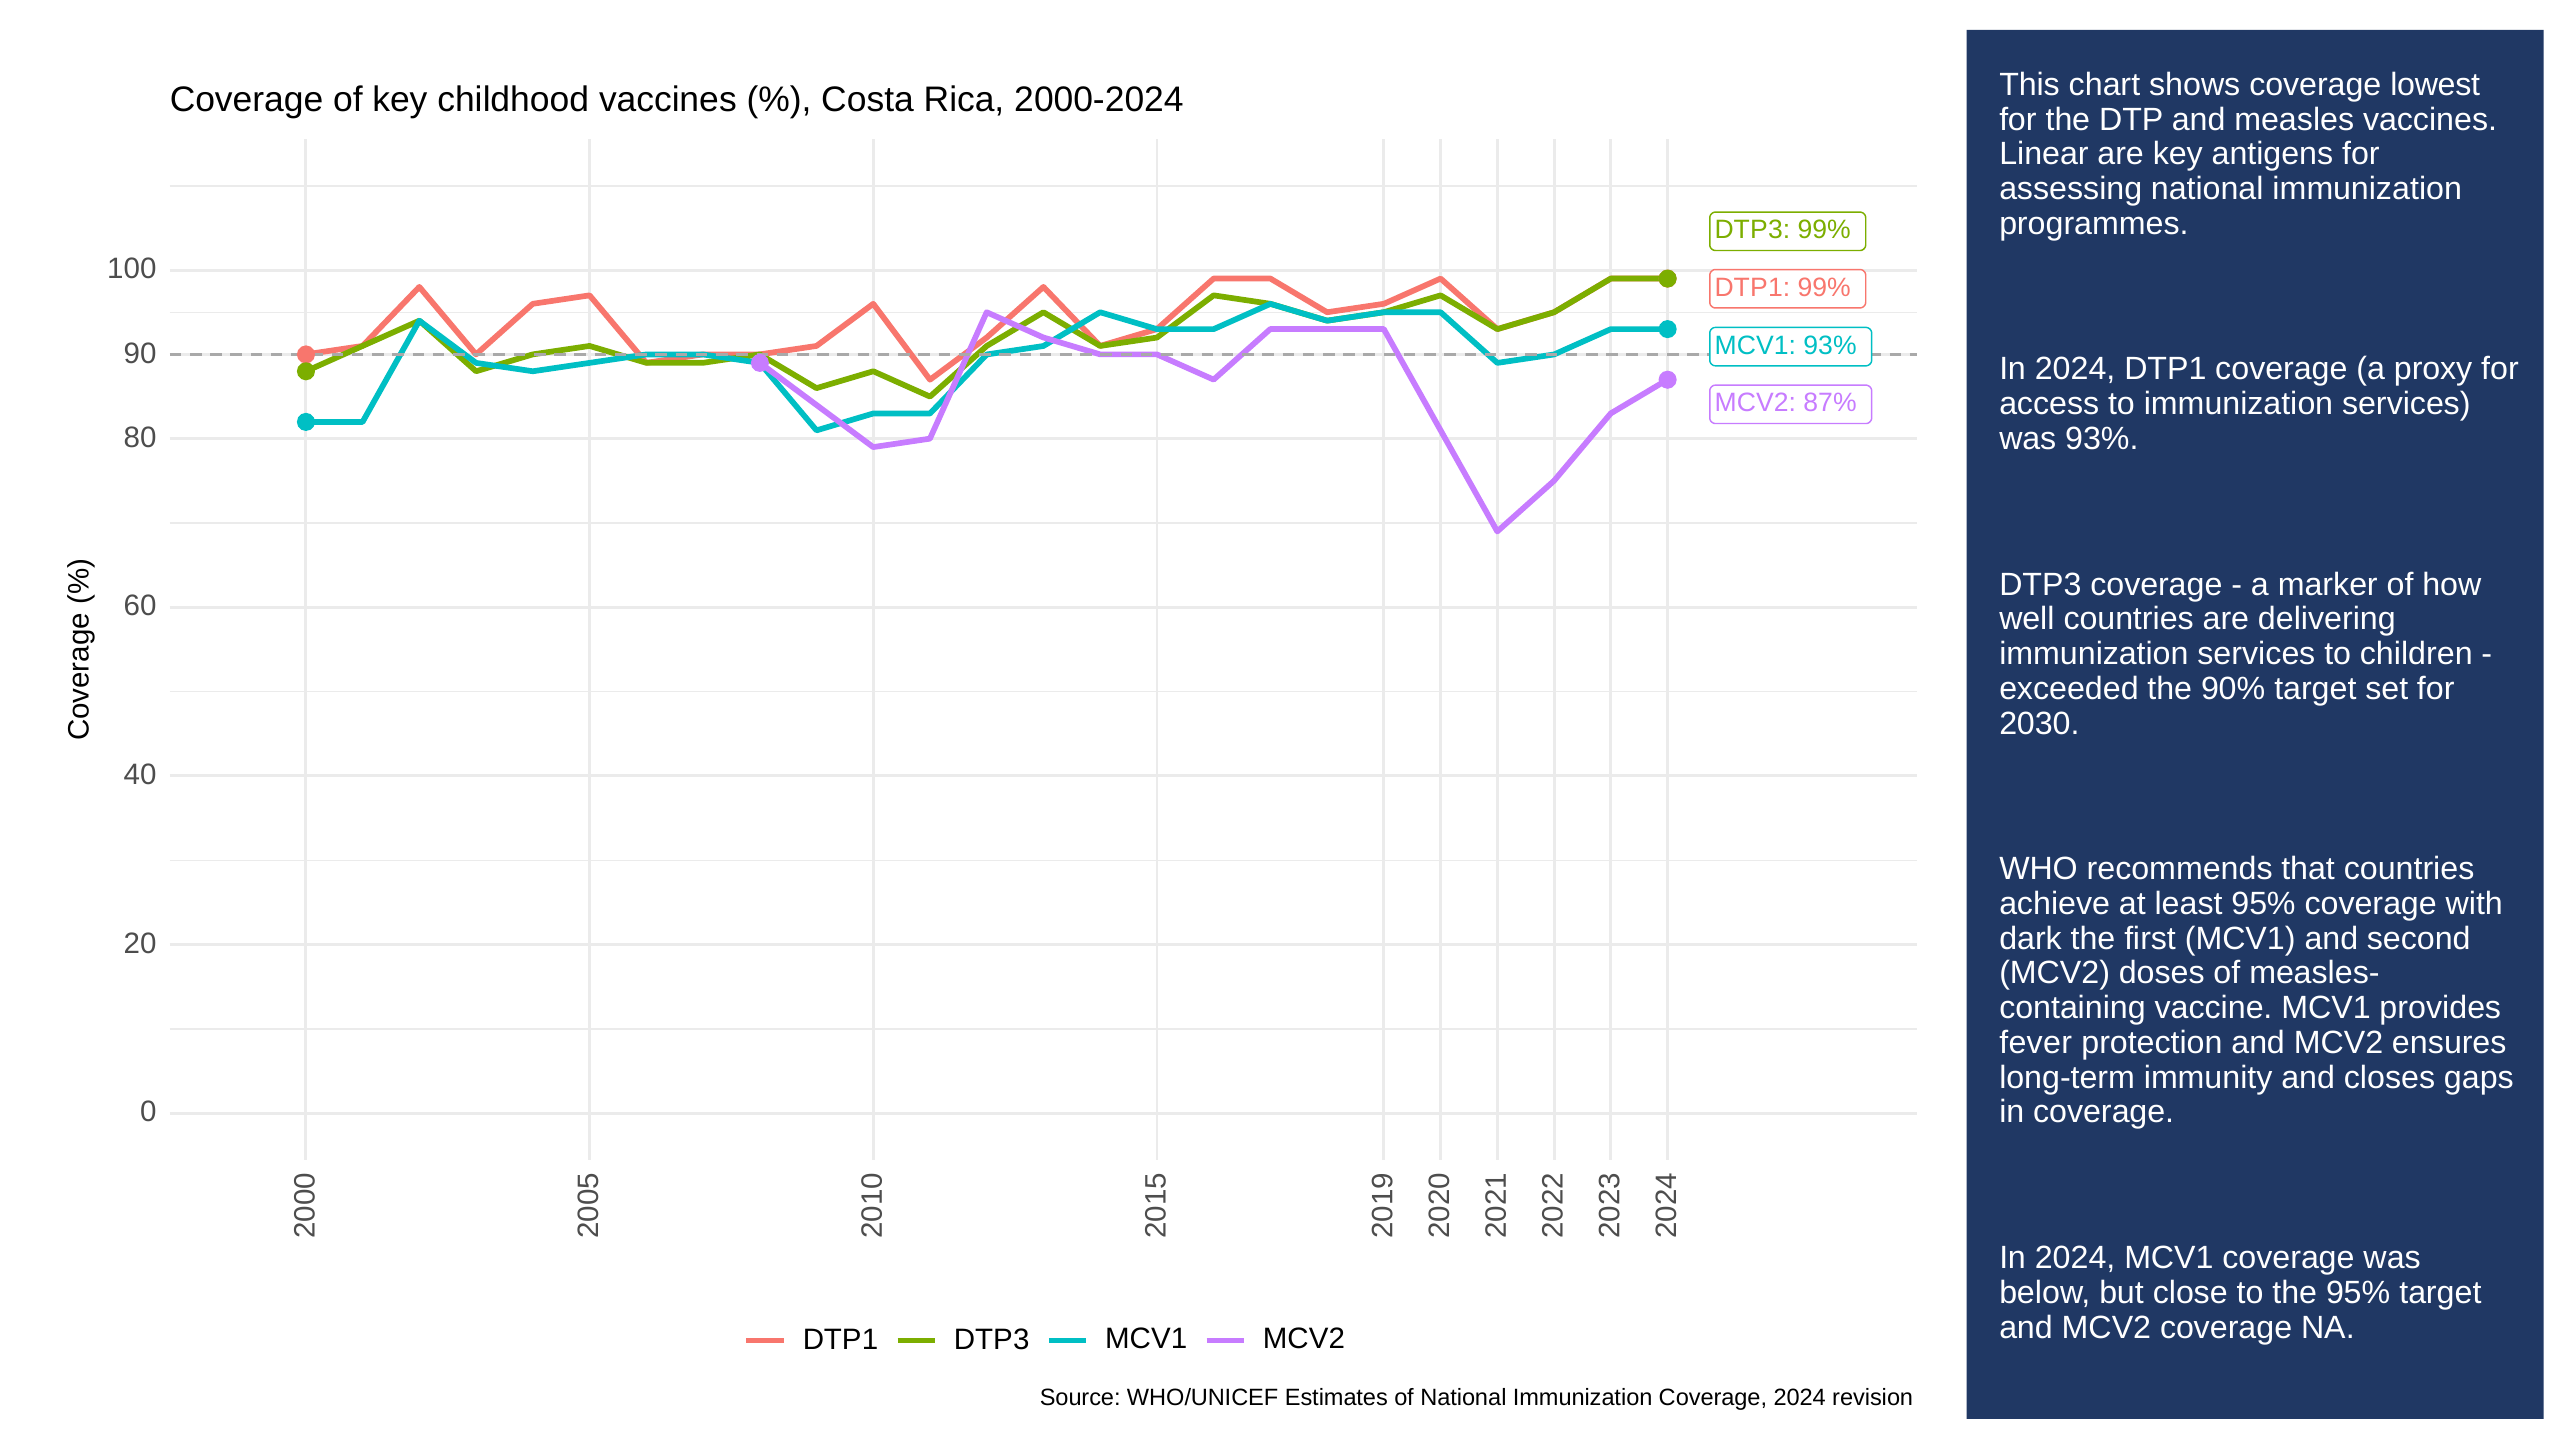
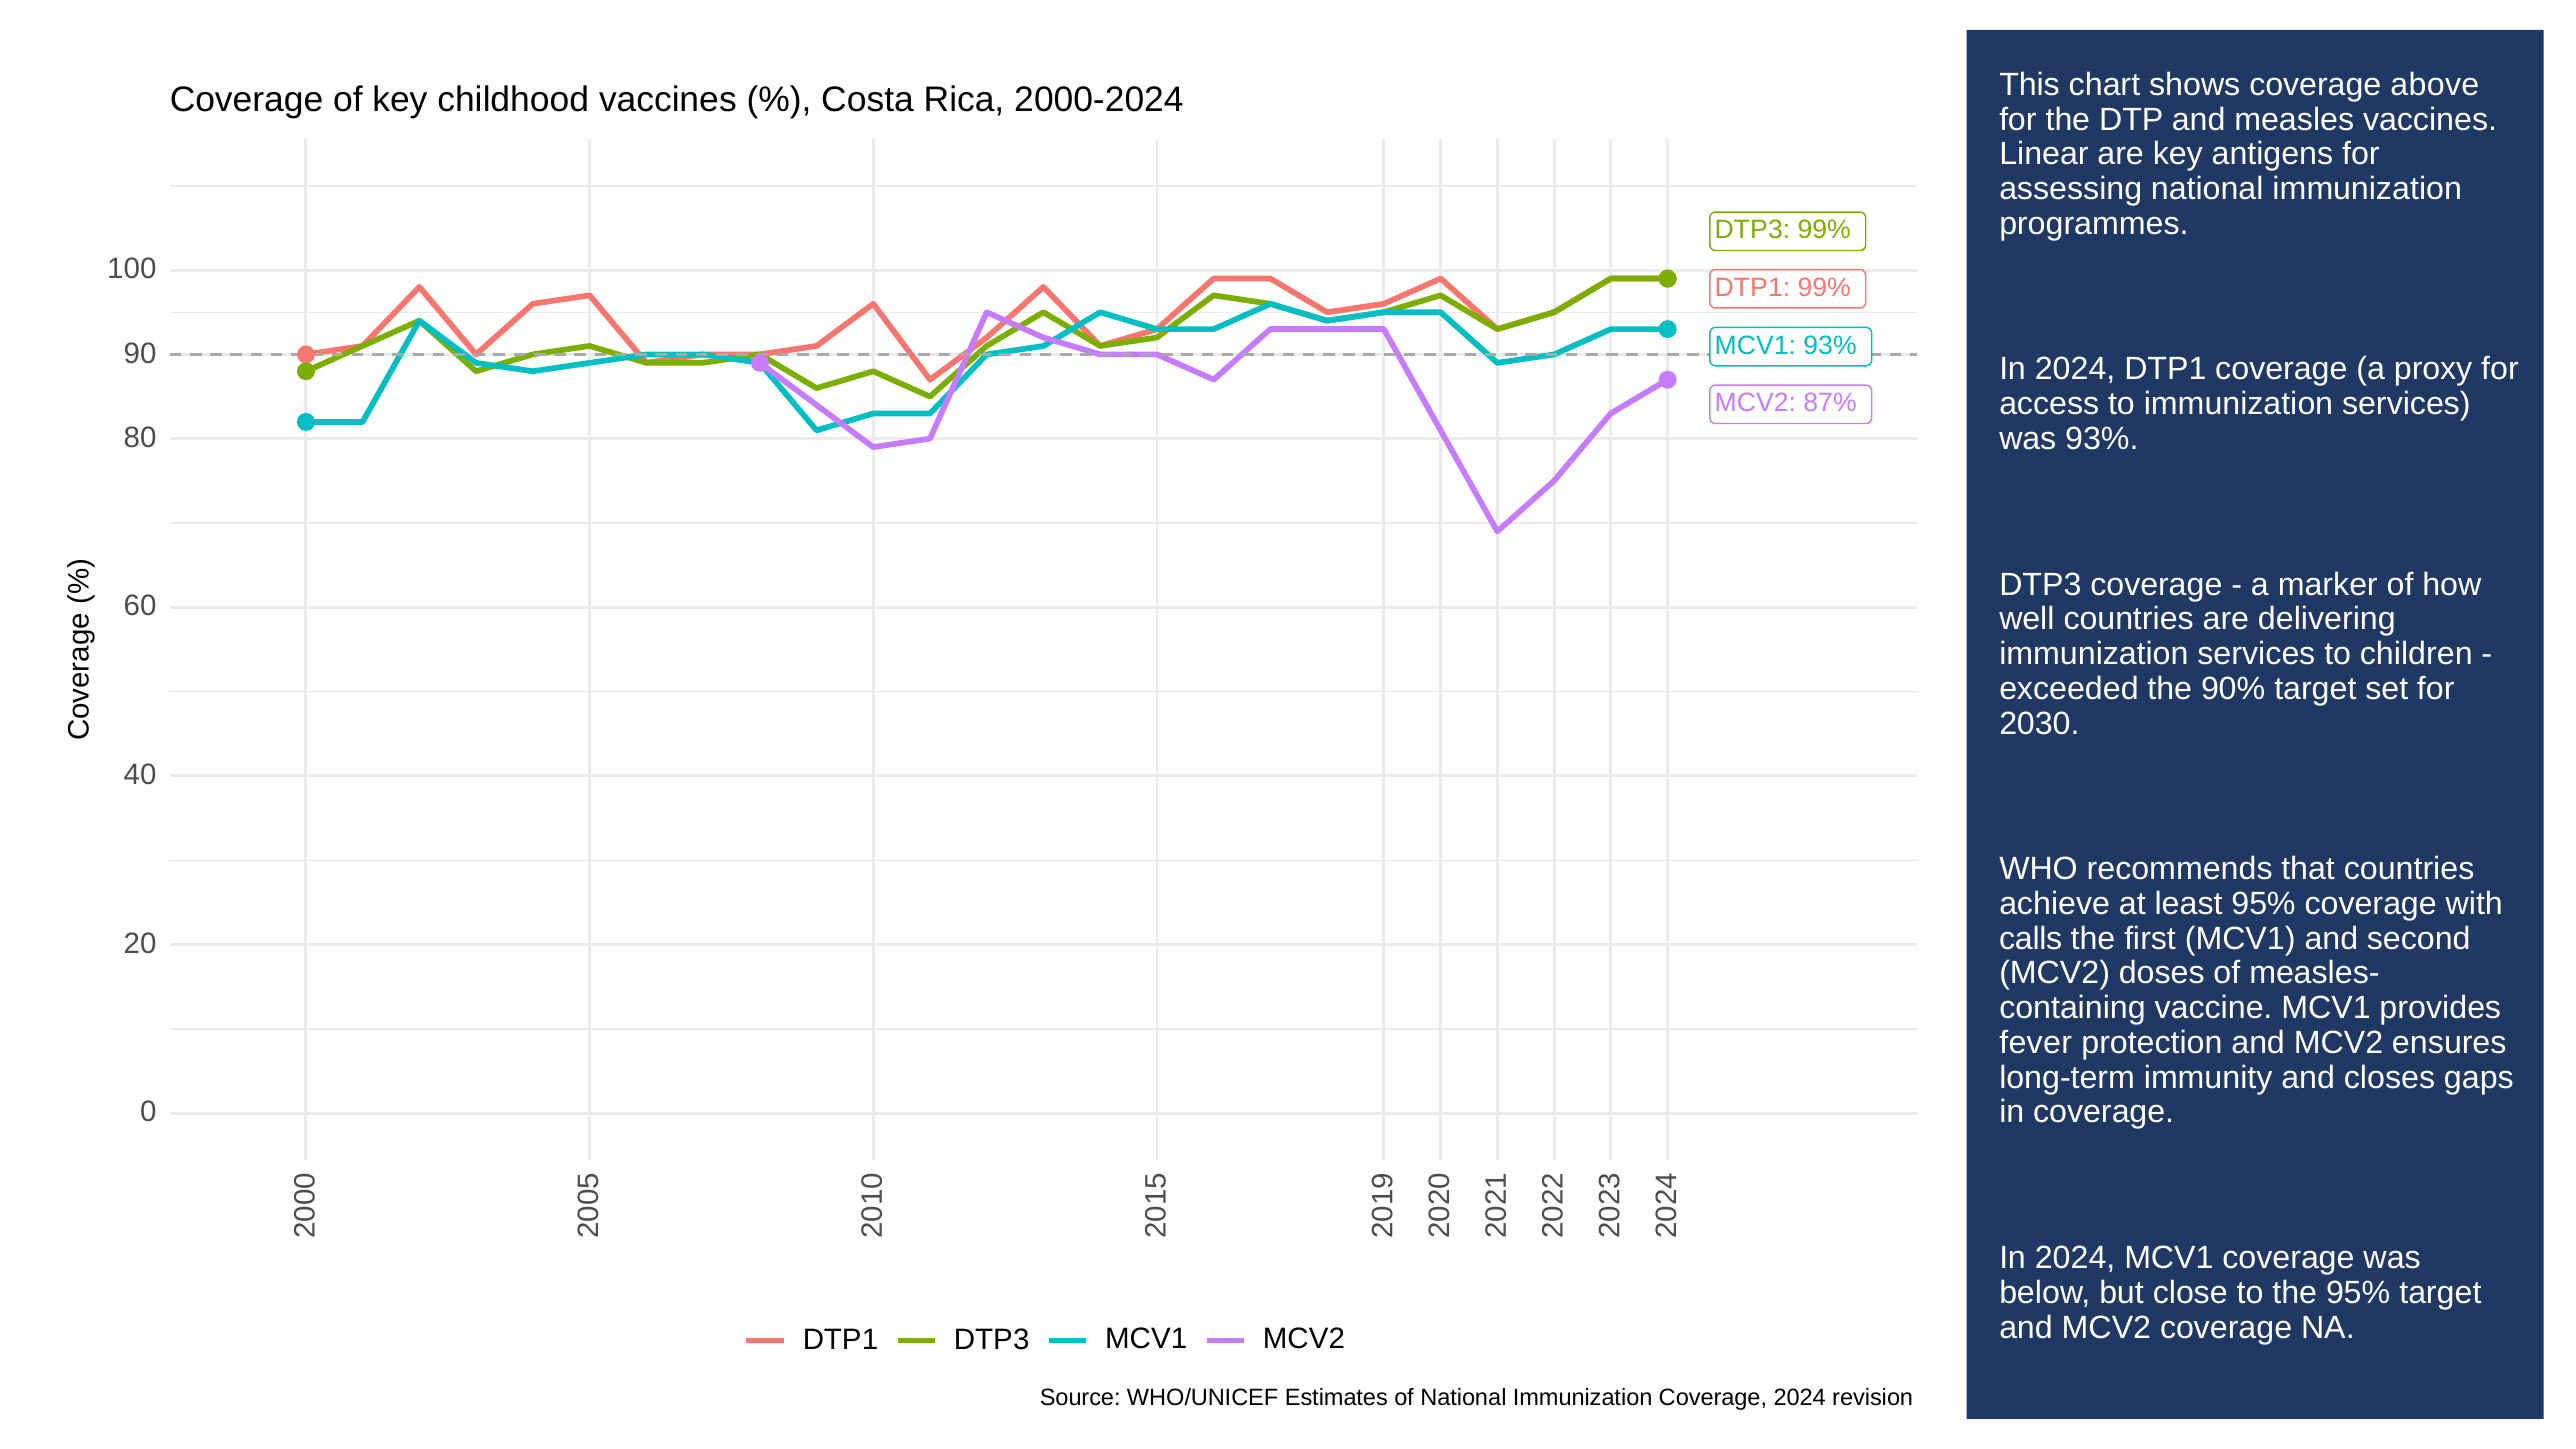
lowest: lowest -> above
dark: dark -> calls
